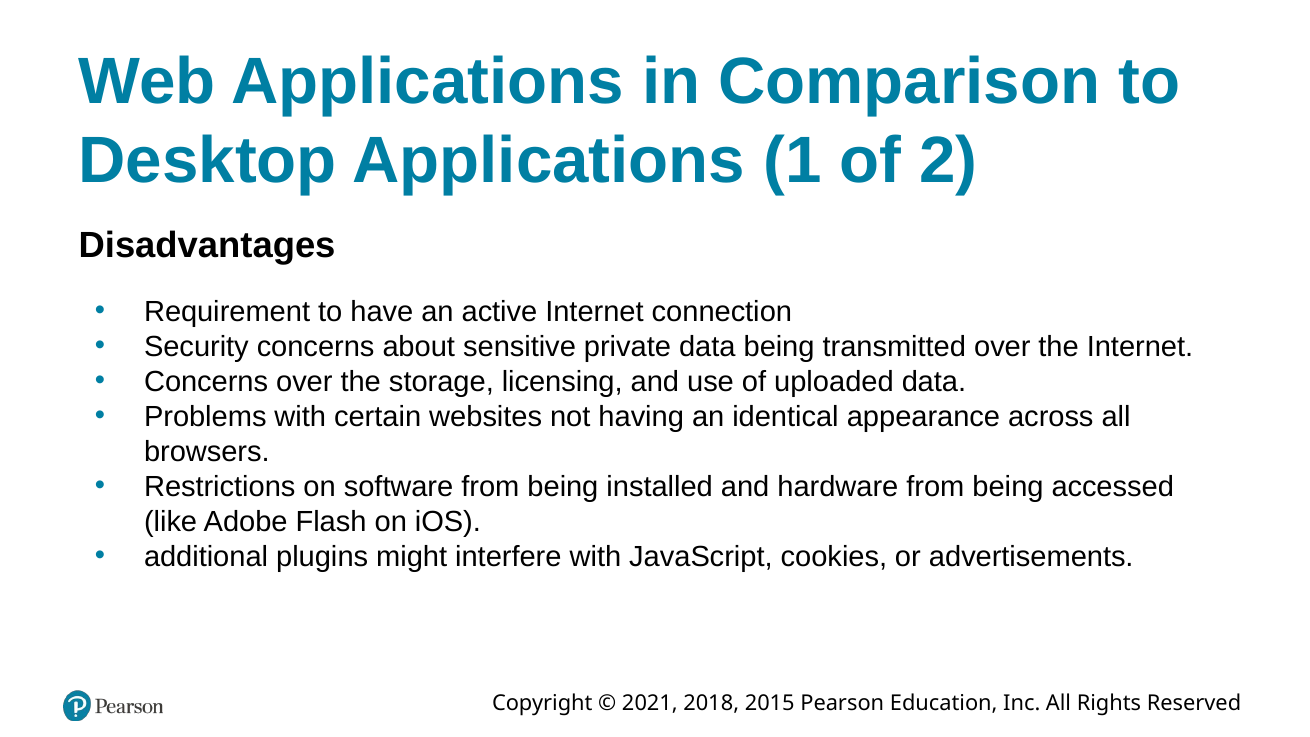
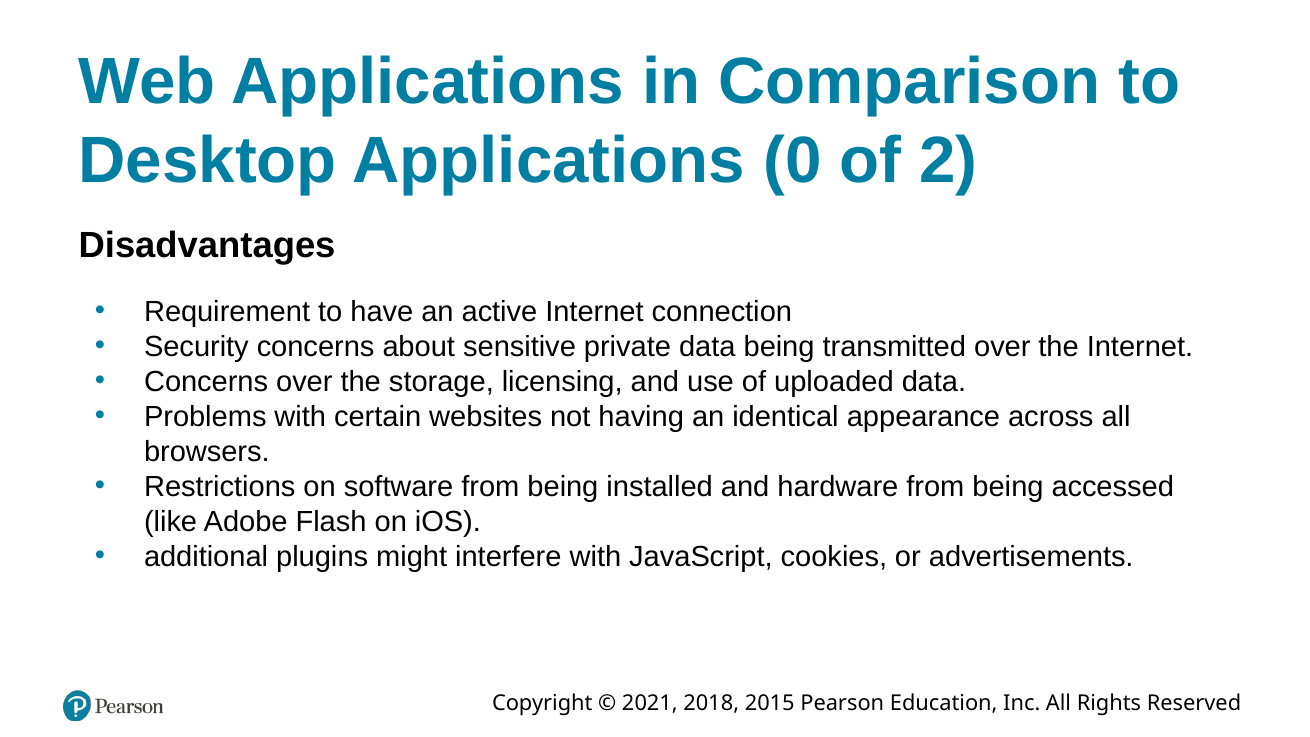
1: 1 -> 0
